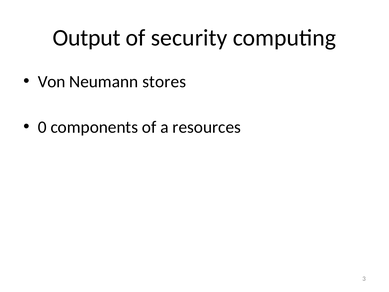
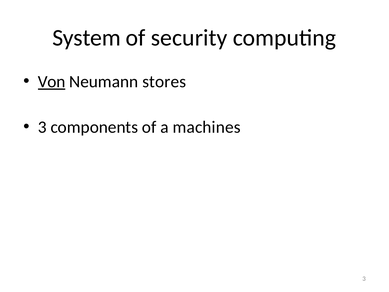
Output: Output -> System
Von underline: none -> present
0 at (42, 127): 0 -> 3
resources: resources -> machines
